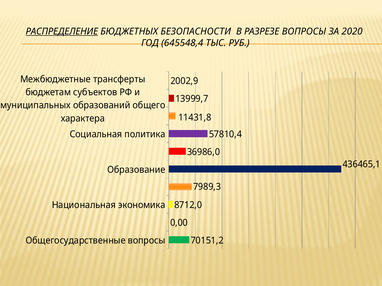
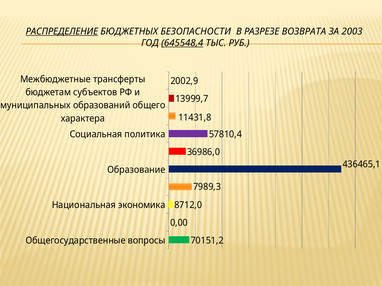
РАЗРЕЗЕ ВОПРОСЫ: ВОПРОСЫ -> ВОЗВРАТА
2020: 2020 -> 2003
645548,4 underline: none -> present
